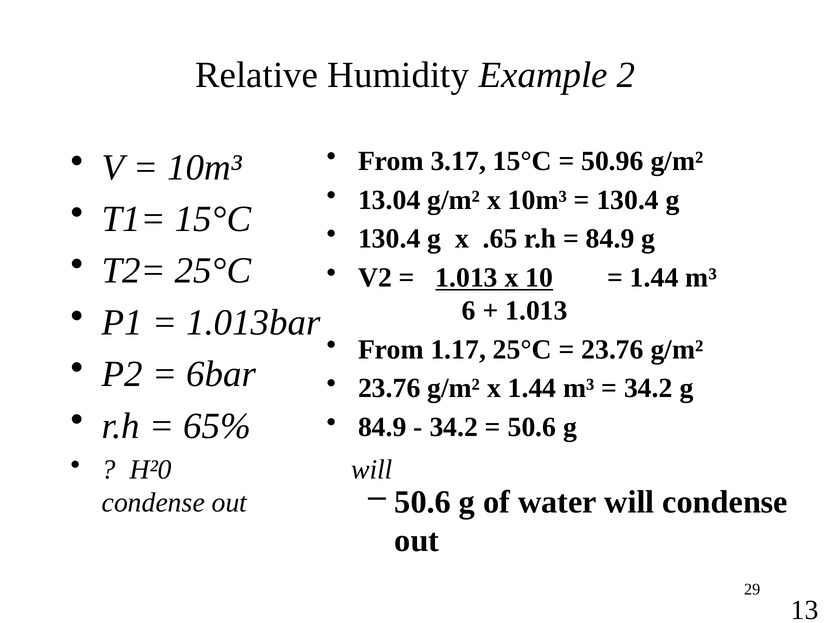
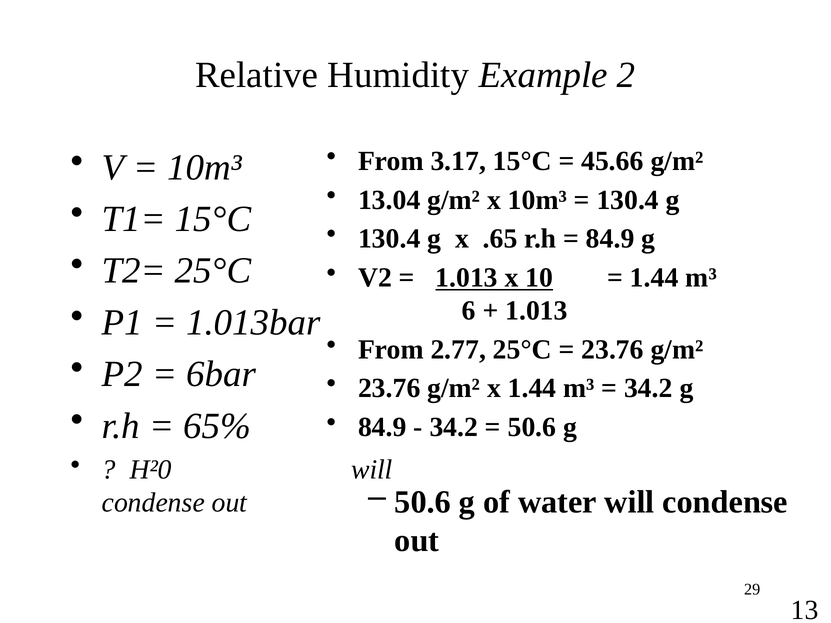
50.96: 50.96 -> 45.66
1.17: 1.17 -> 2.77
